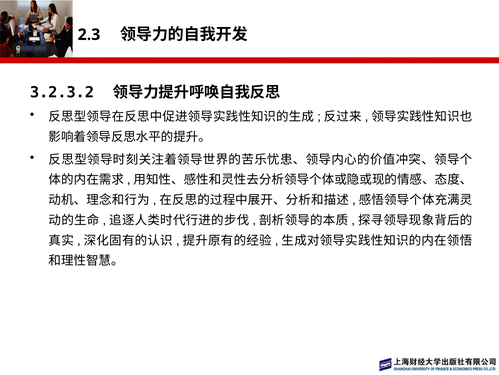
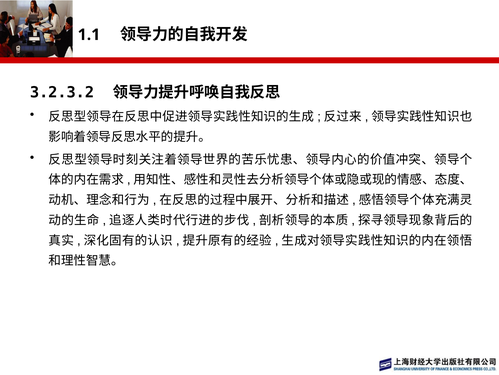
2.3: 2.3 -> 1.1
